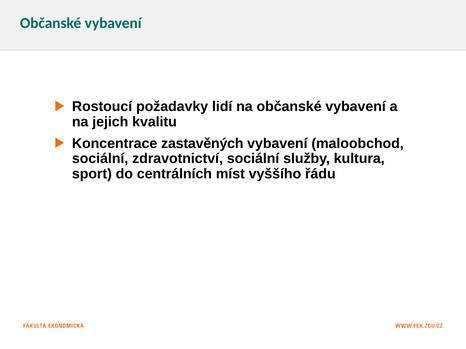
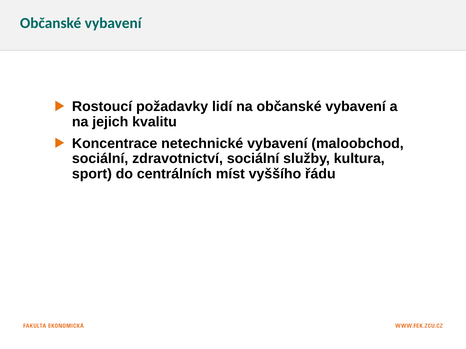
zastavěných: zastavěných -> netechnické
